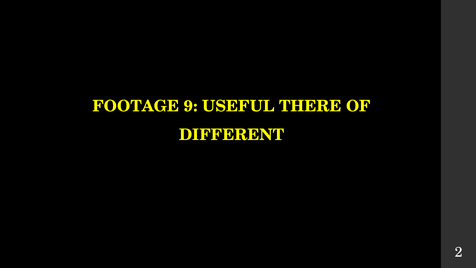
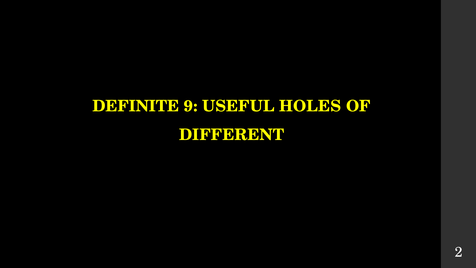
FOOTAGE: FOOTAGE -> DEFINITE
THERE: THERE -> HOLES
